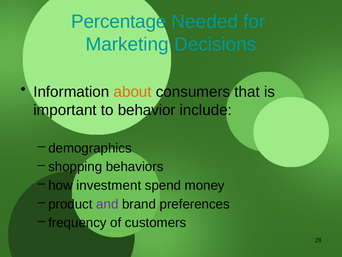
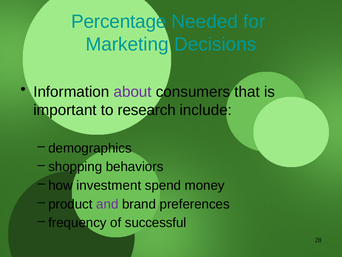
about colour: orange -> purple
behavior: behavior -> research
customers: customers -> successful
